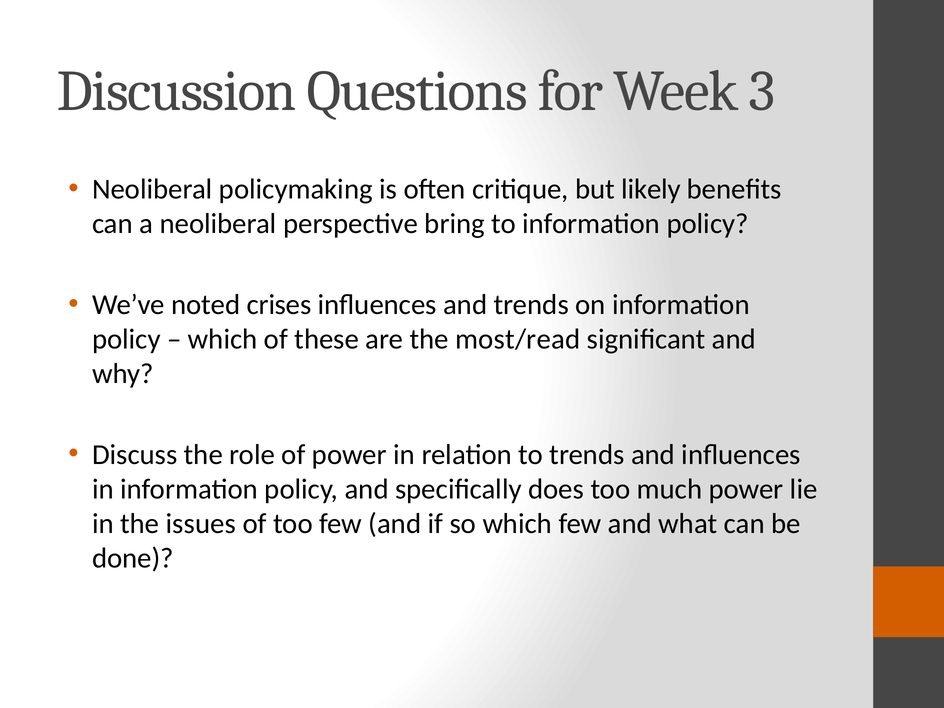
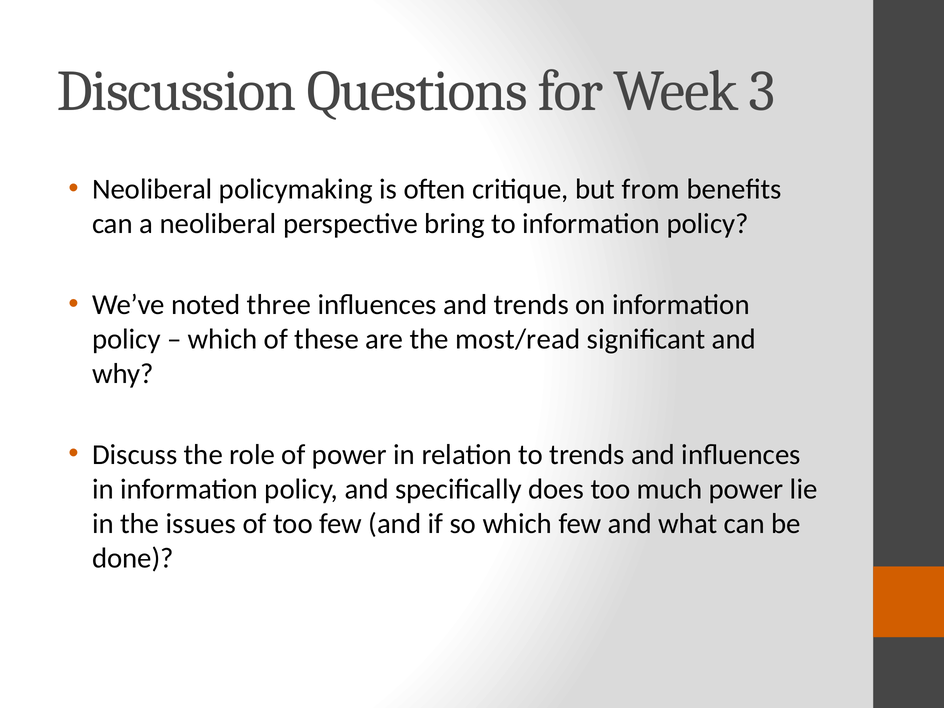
likely: likely -> from
crises: crises -> three
